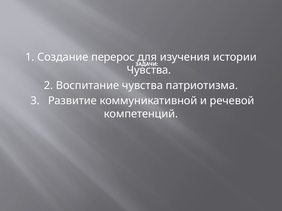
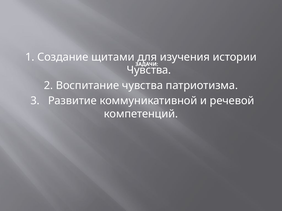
перерос: перерос -> щитами
